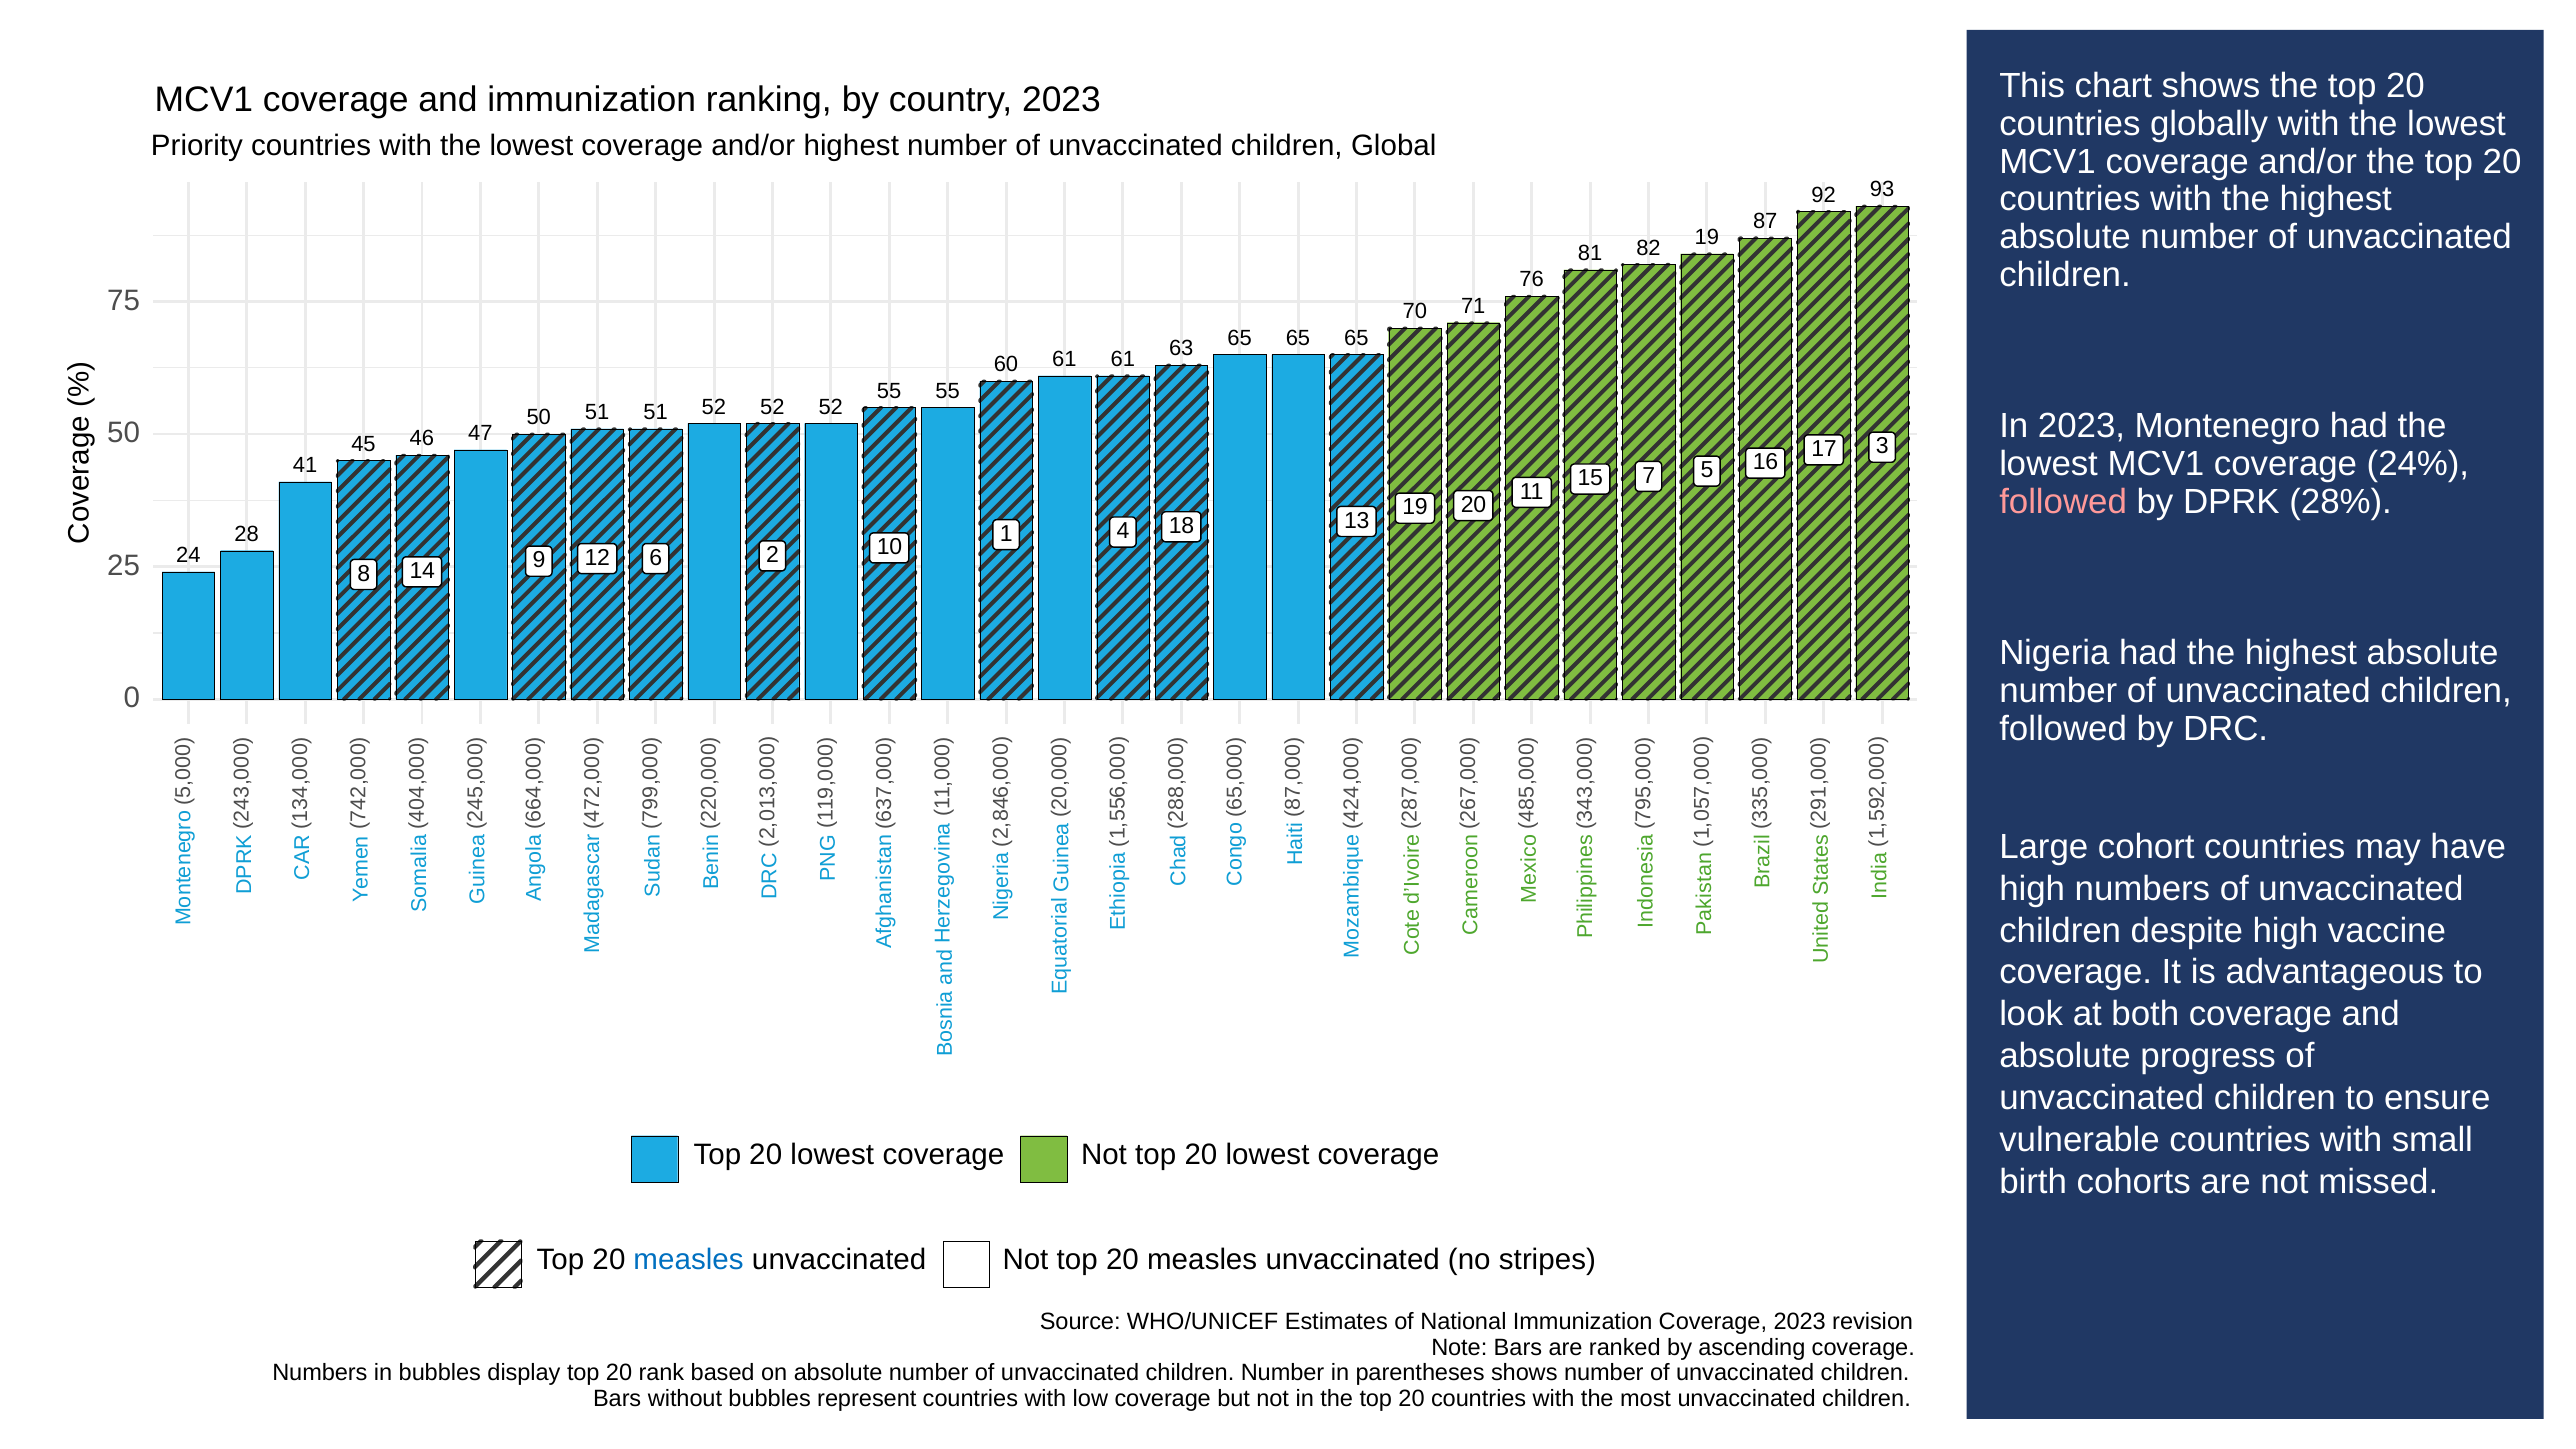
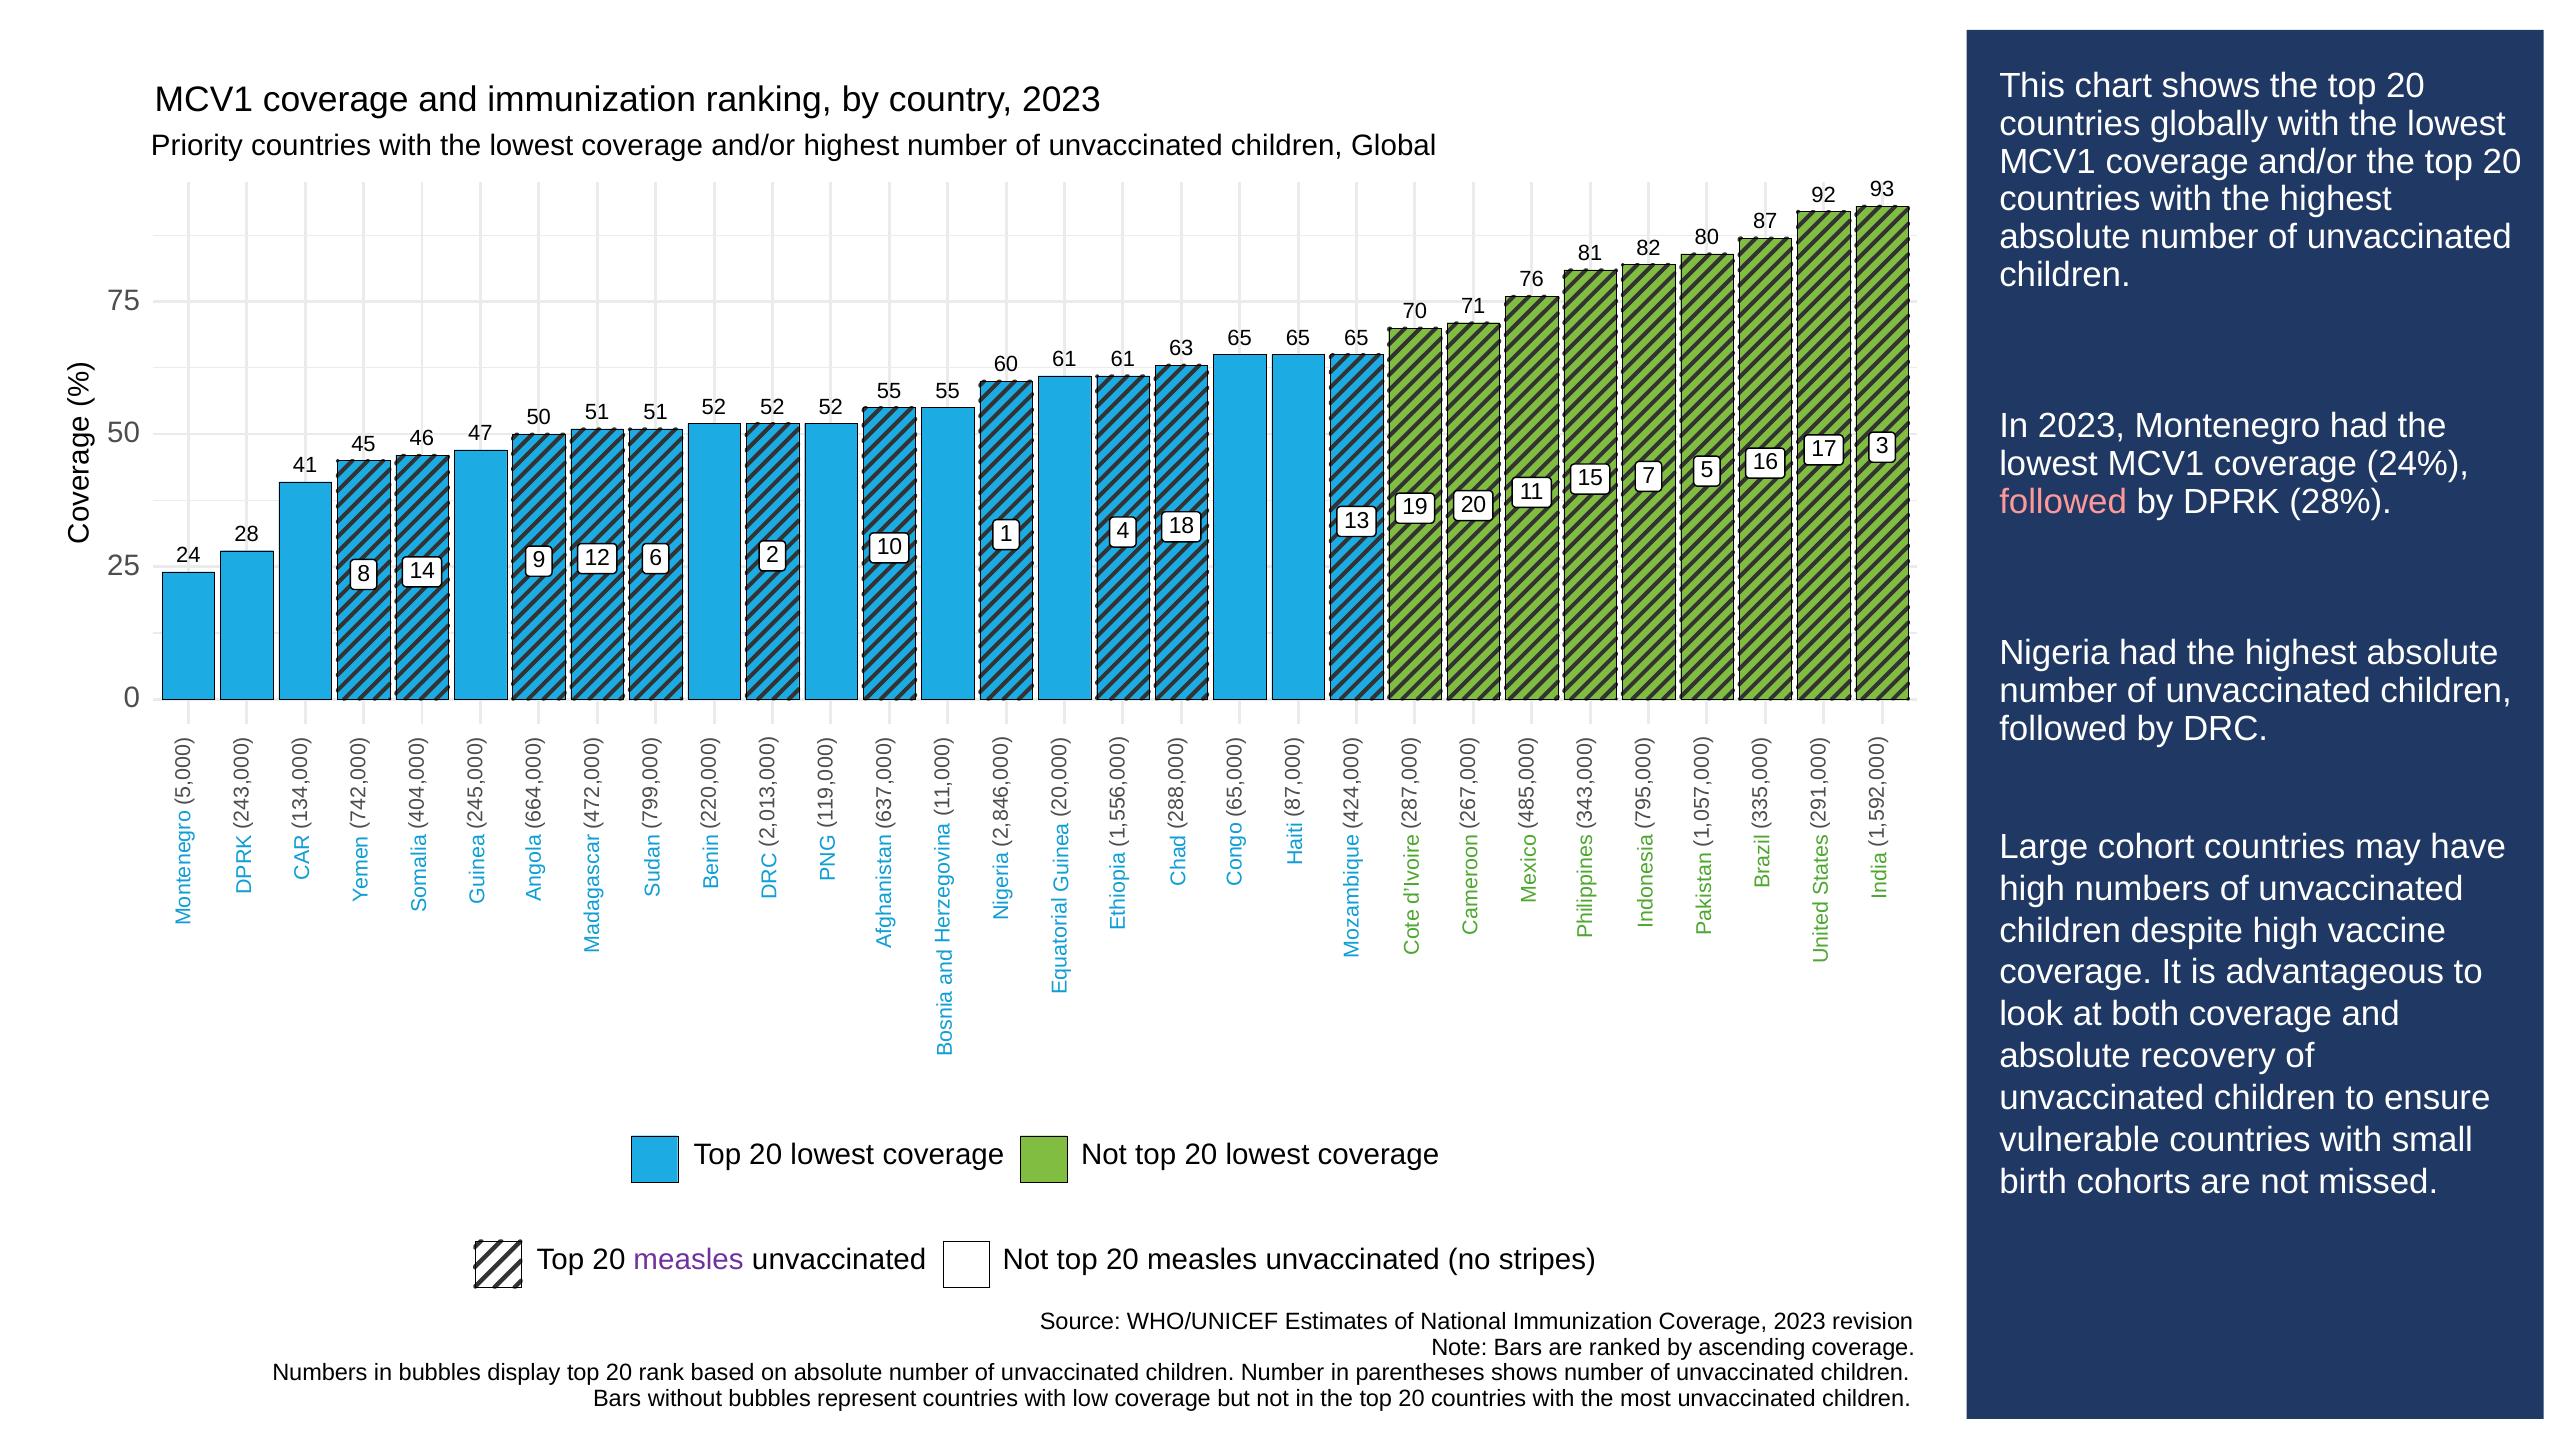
82 19: 19 -> 80
progress: progress -> recovery
measles at (689, 1260) colour: blue -> purple
